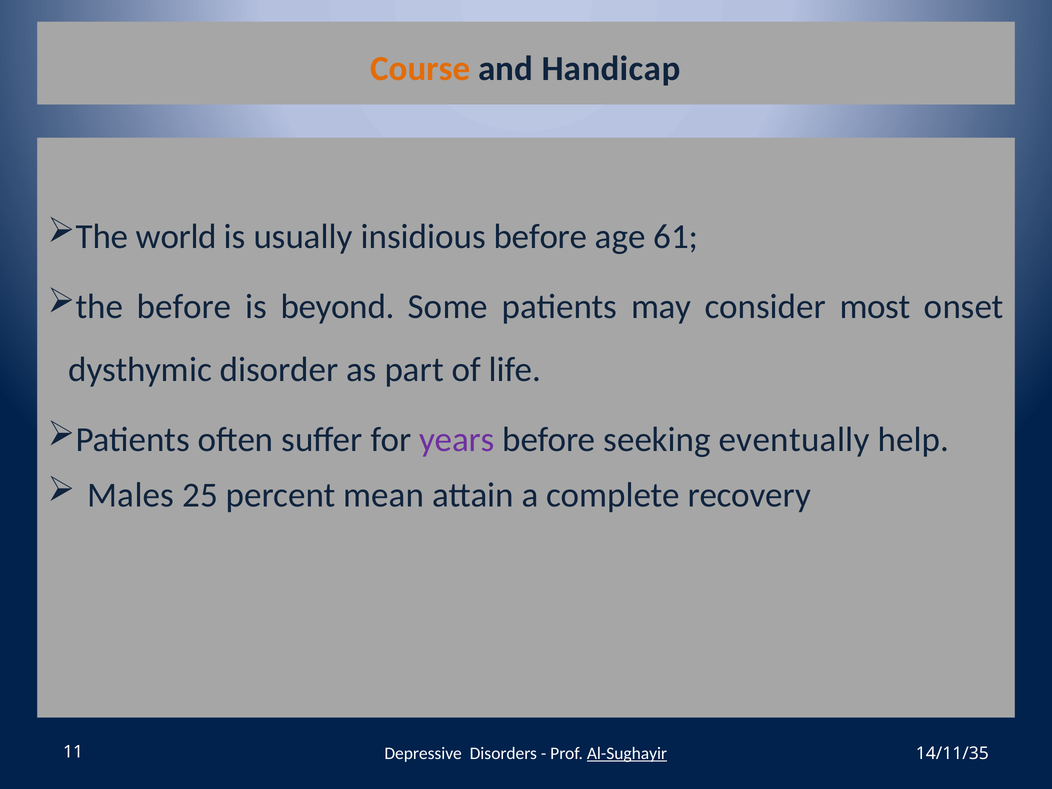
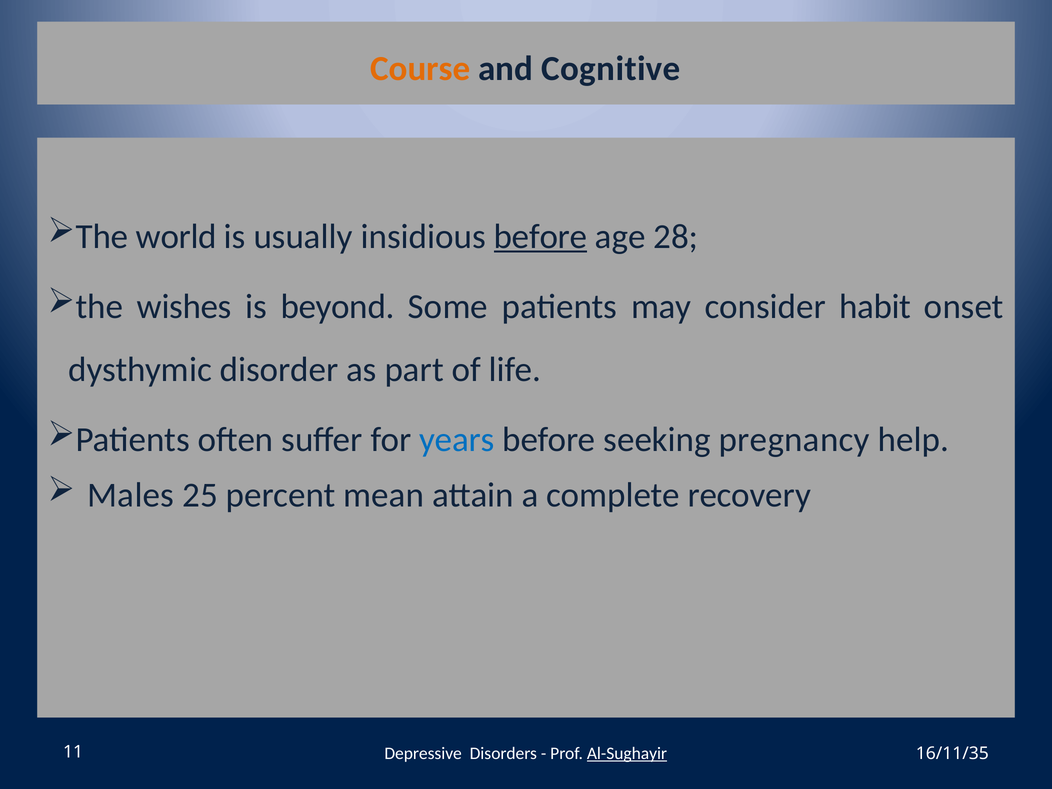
Handicap: Handicap -> Cognitive
before at (541, 237) underline: none -> present
61: 61 -> 28
the before: before -> wishes
most: most -> habit
years colour: purple -> blue
eventually: eventually -> pregnancy
14/11/35: 14/11/35 -> 16/11/35
